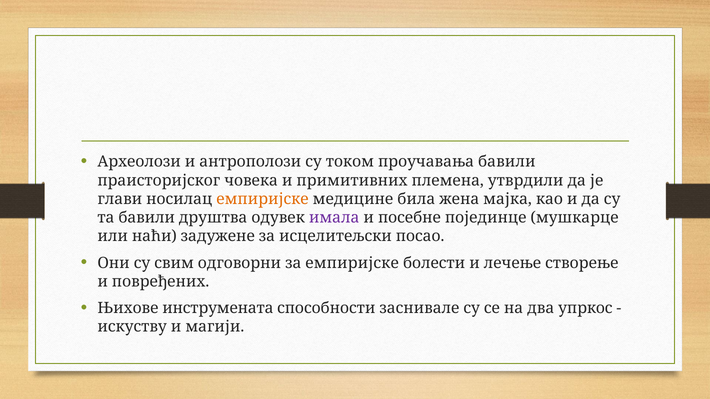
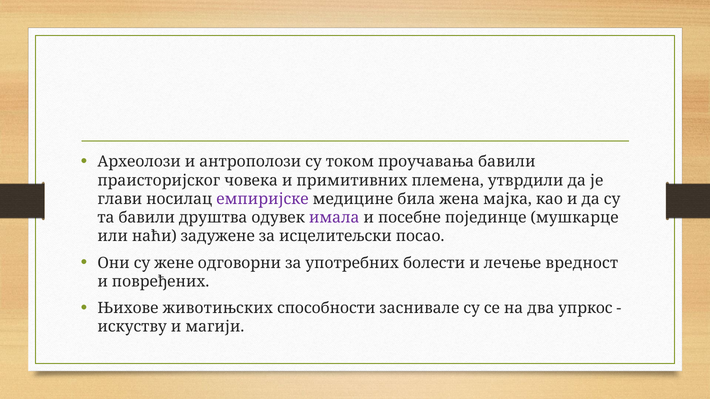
емпиријске at (263, 199) colour: orange -> purple
свим: свим -> жене
за емпиријске: емпиријске -> употребних
створење: створење -> вредност
инструмената: инструмената -> животињских
